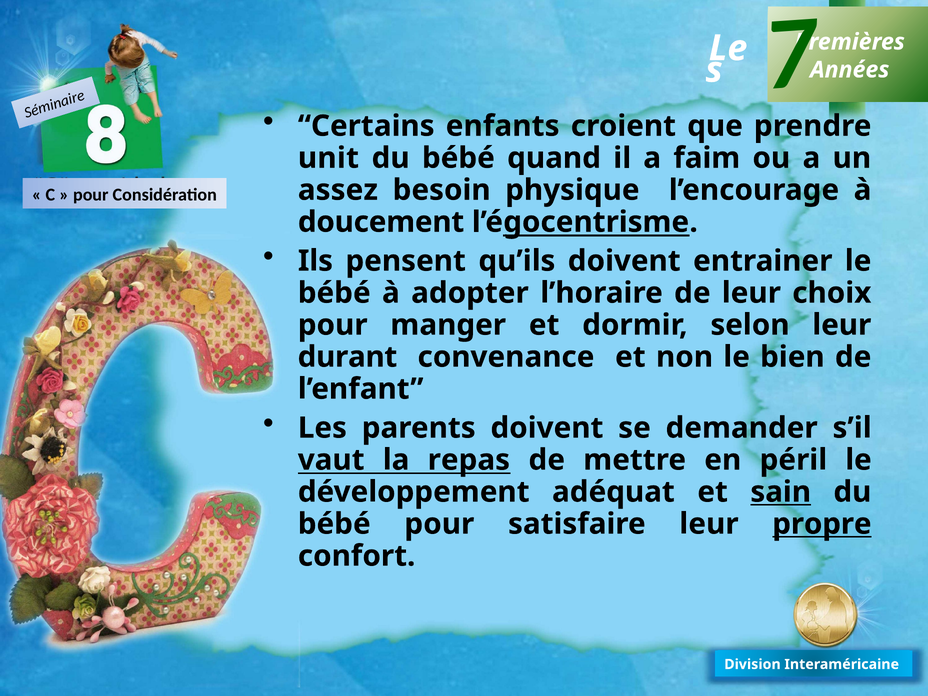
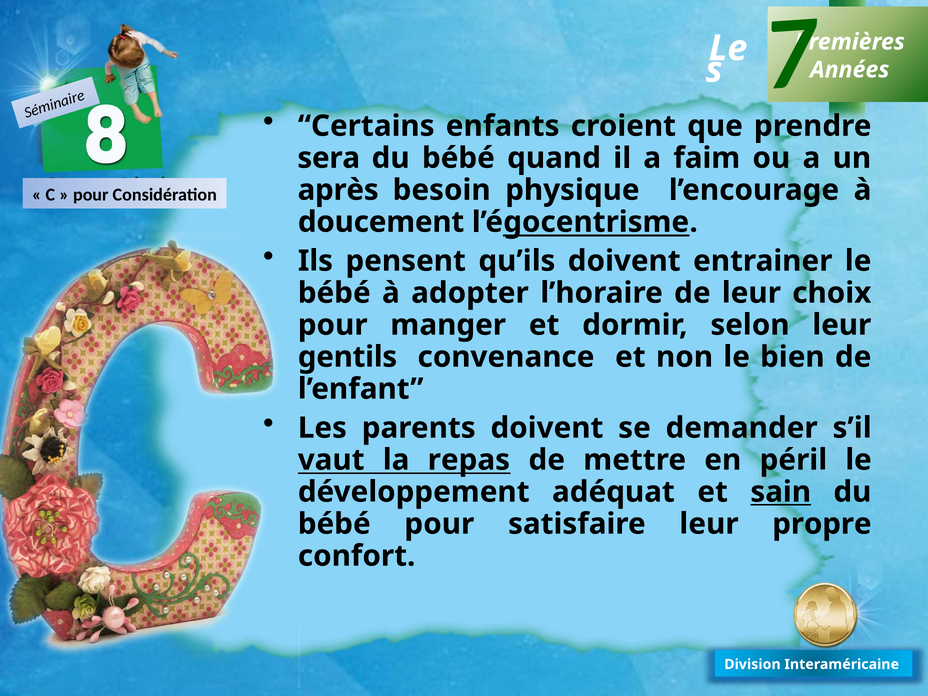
unit: unit -> sera
assez: assez -> après
durant: durant -> gentils
propre underline: present -> none
